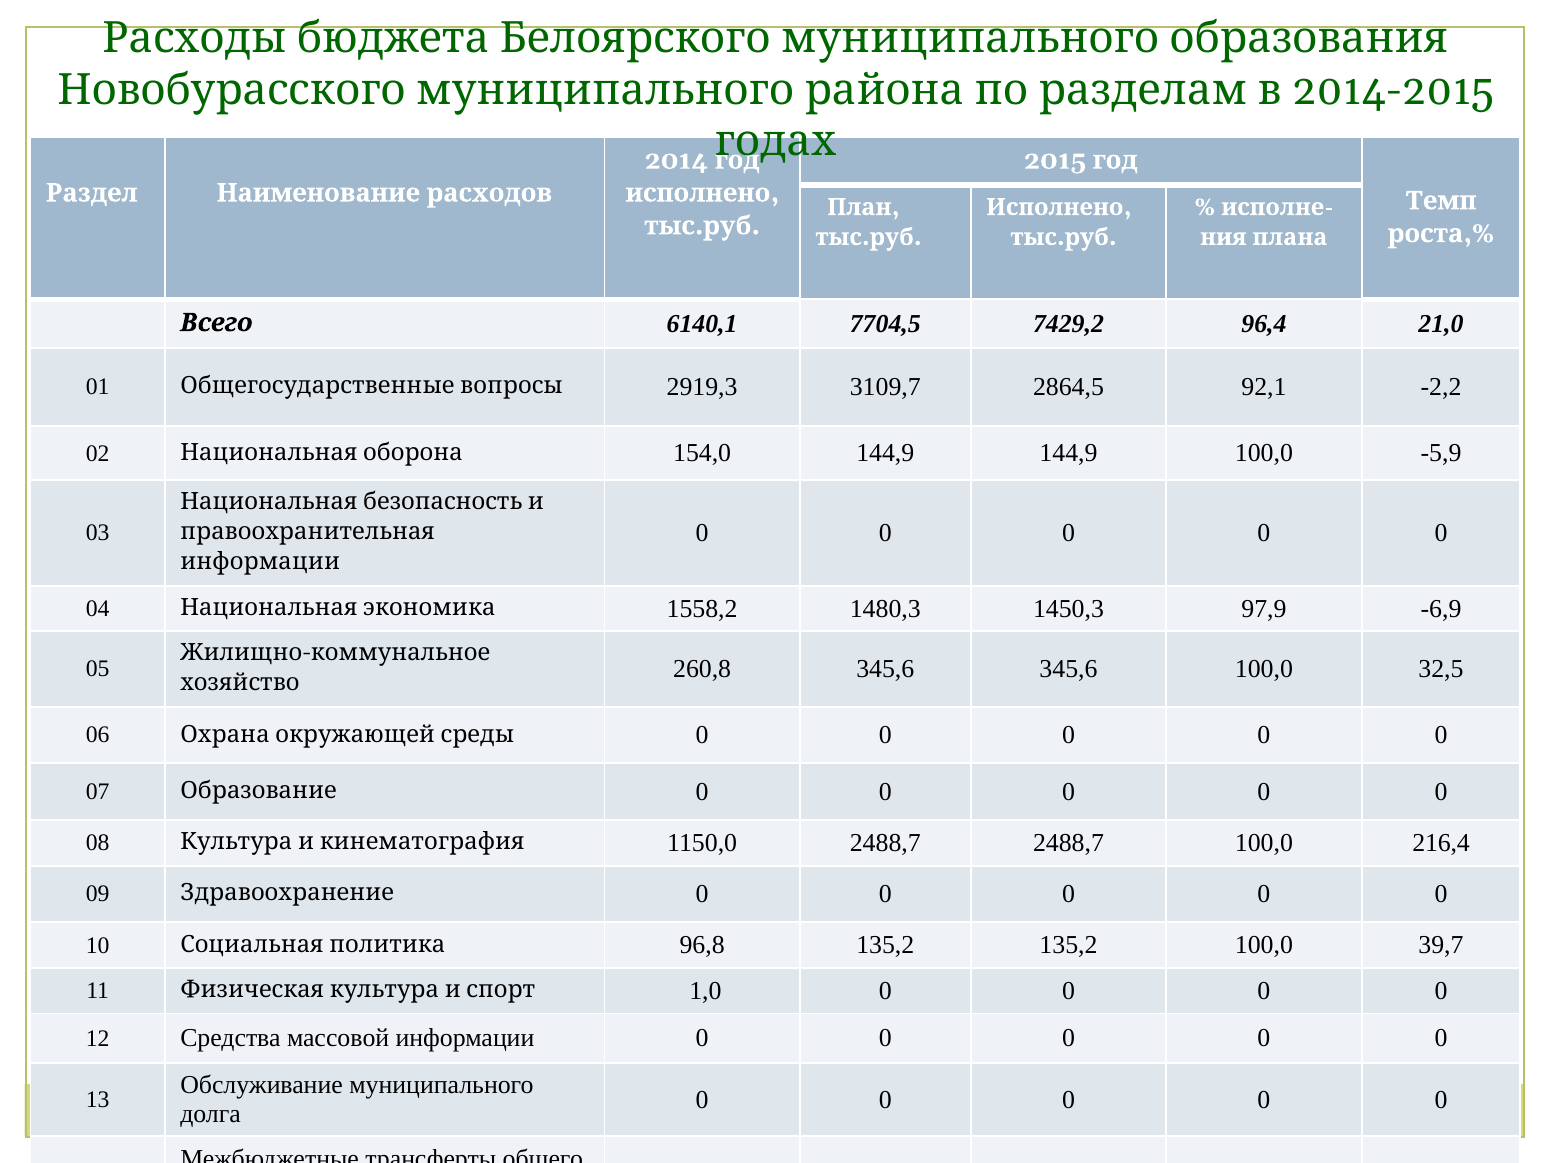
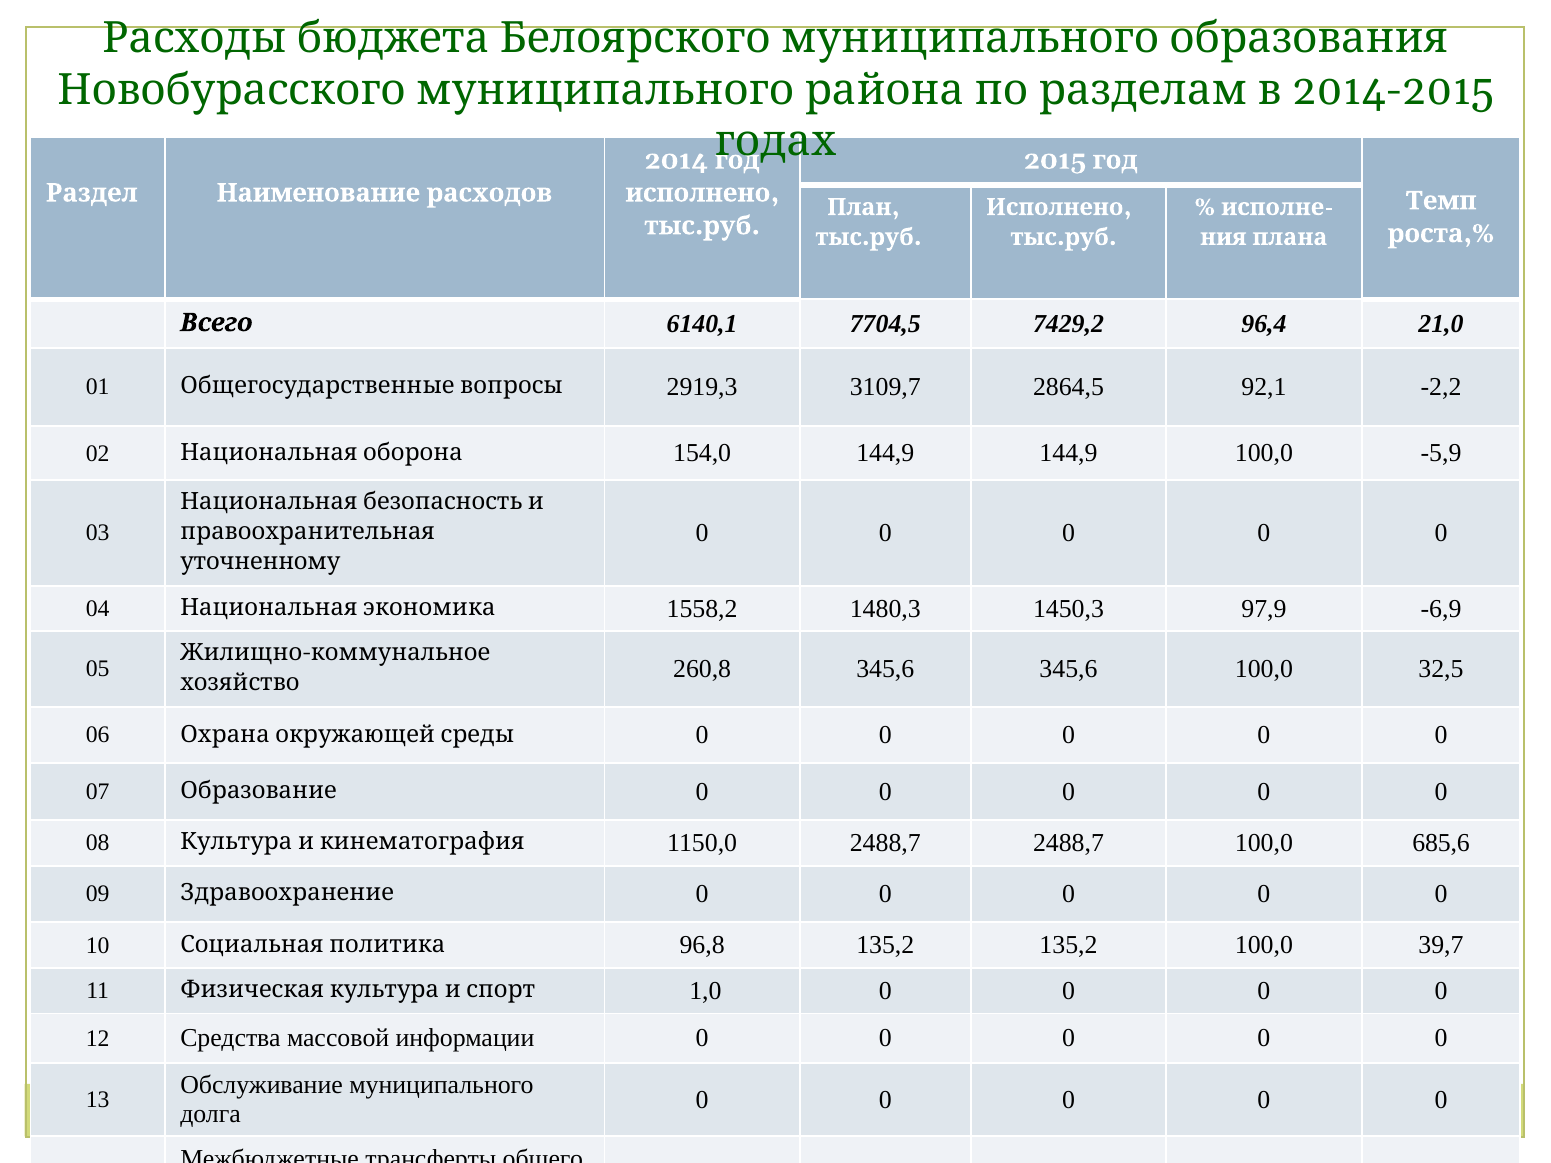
информации at (260, 562): информации -> уточненному
216,4: 216,4 -> 685,6
